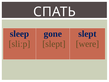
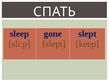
were: were -> keep
